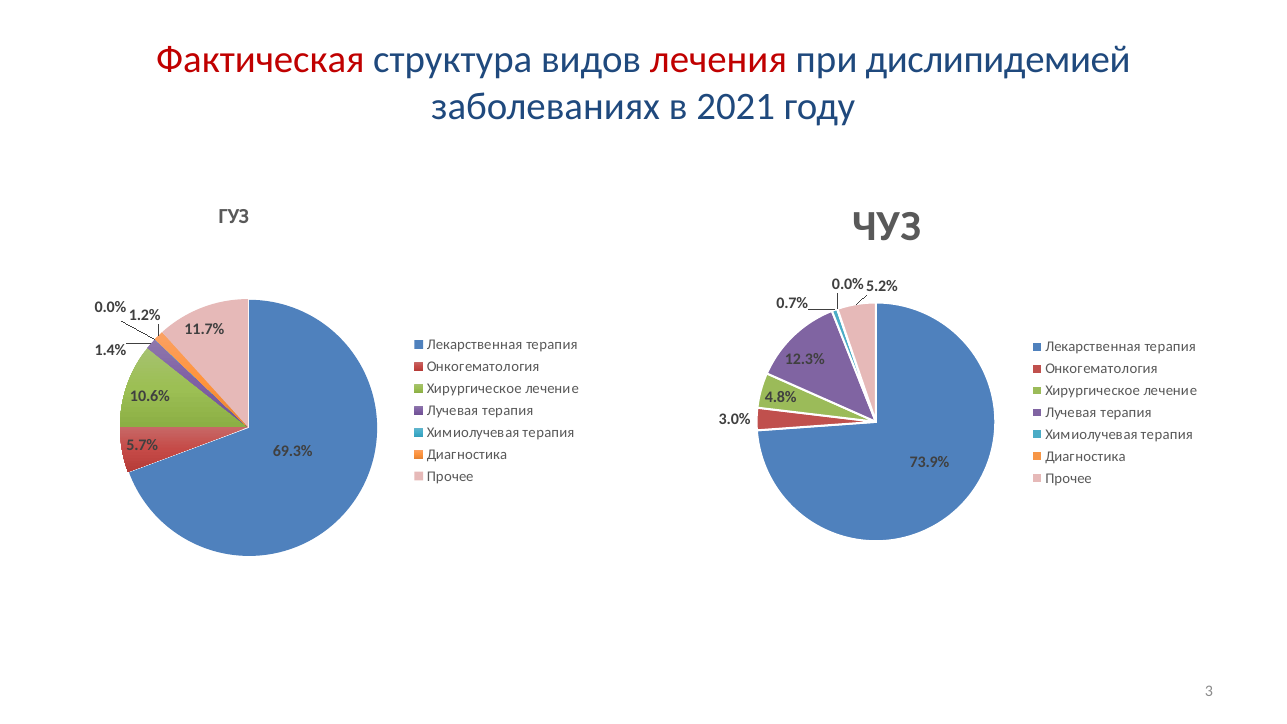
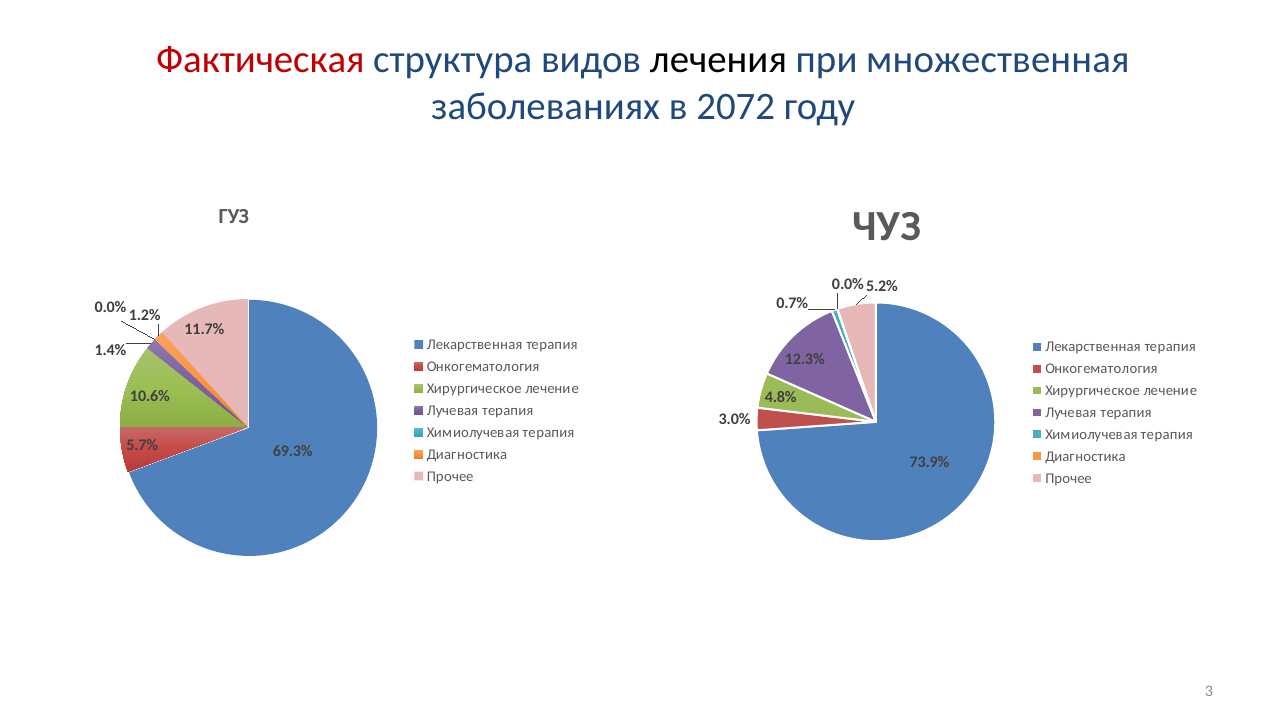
лечения colour: red -> black
дислипидемией: дислипидемией -> множественная
2021: 2021 -> 2072
